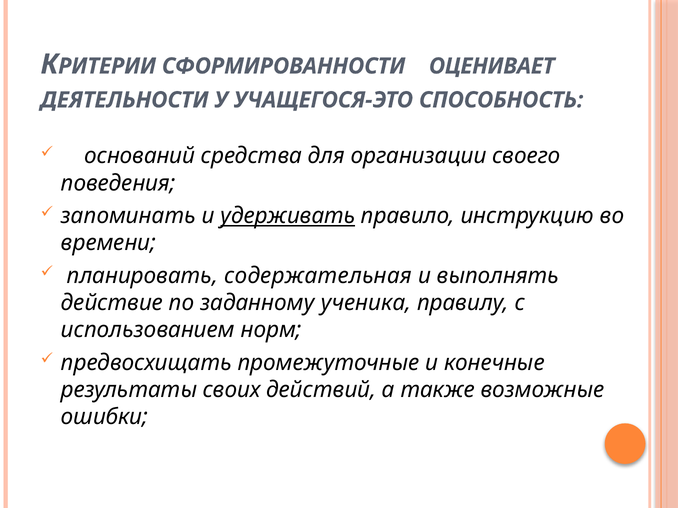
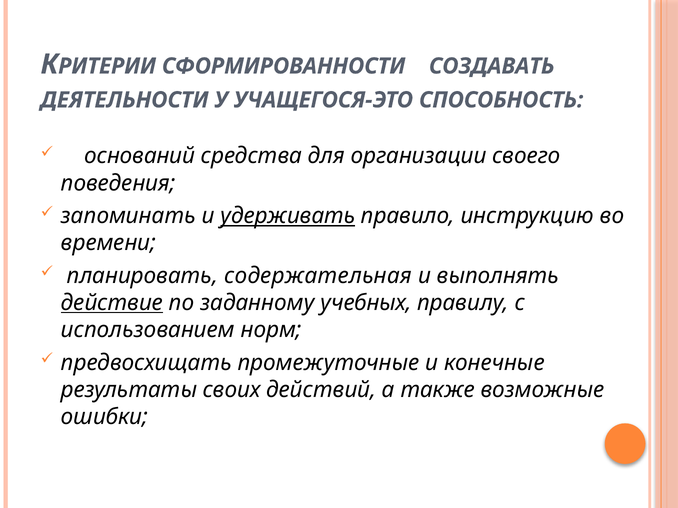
ОЦЕНИВАЕТ: ОЦЕНИВАЕТ -> СОЗДАВАТЬ
действие underline: none -> present
ученика: ученика -> учебных
